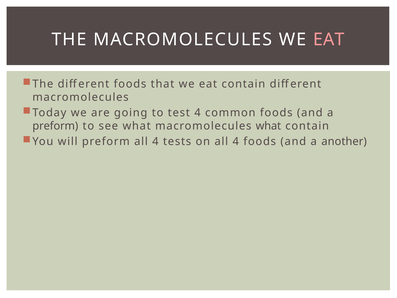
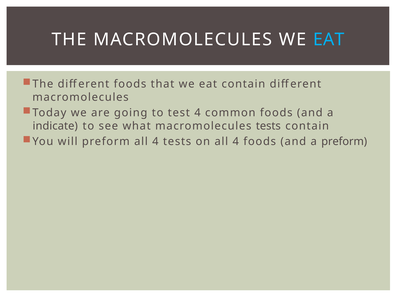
EAT at (329, 40) colour: pink -> light blue
preform at (55, 126): preform -> indicate
macromolecules what: what -> tests
a another: another -> preform
